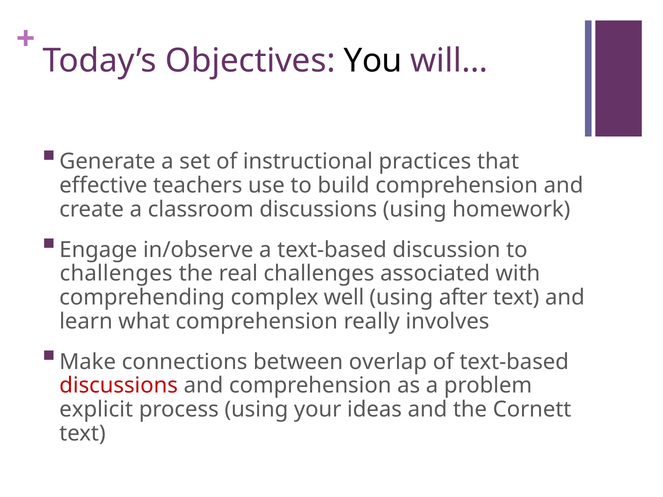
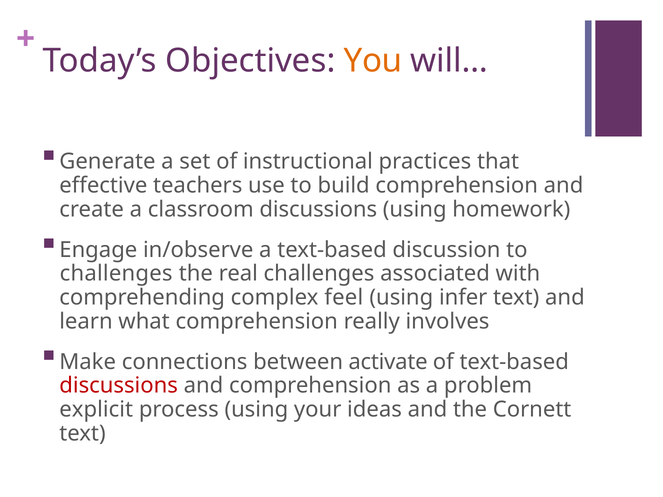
You colour: black -> orange
well: well -> feel
after: after -> infer
overlap: overlap -> activate
